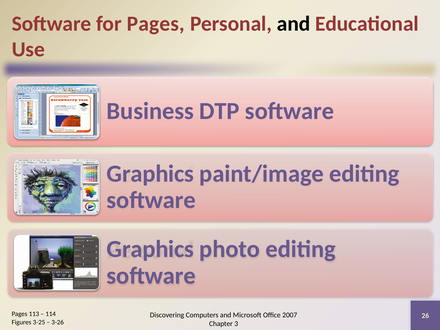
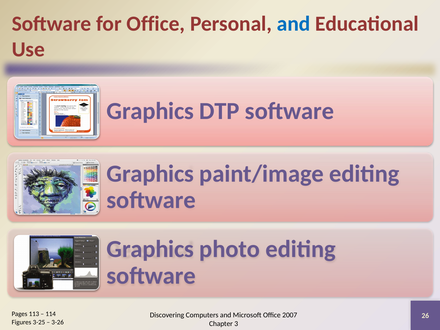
for Pages: Pages -> Office
and at (294, 24) colour: black -> blue
Business at (150, 111): Business -> Graphics
